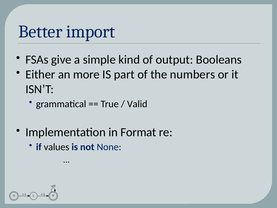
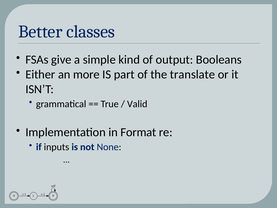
import: import -> classes
numbers: numbers -> translate
values: values -> inputs
